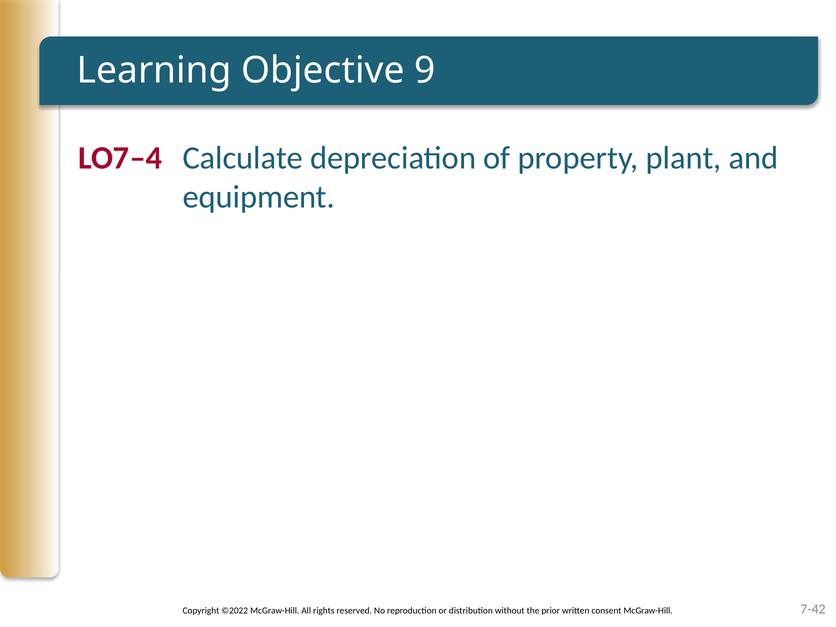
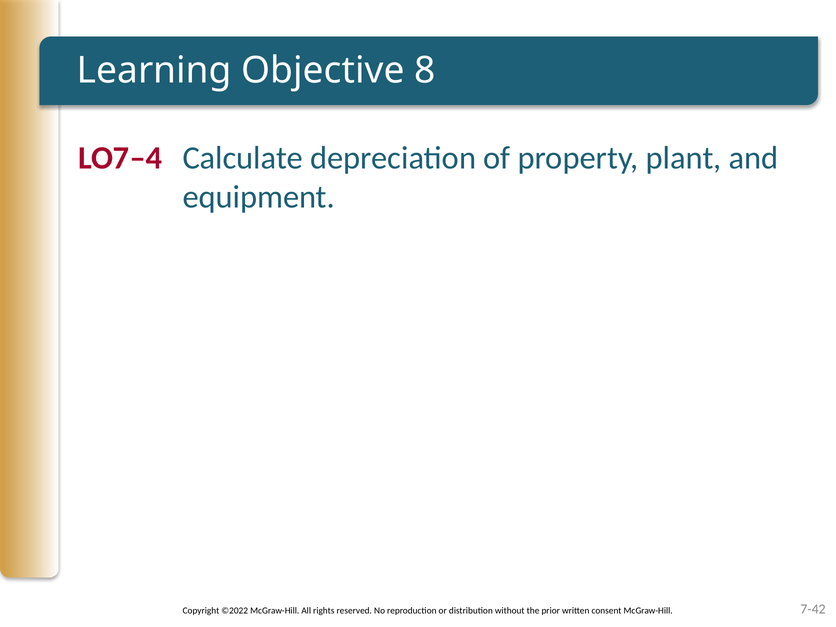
9: 9 -> 8
